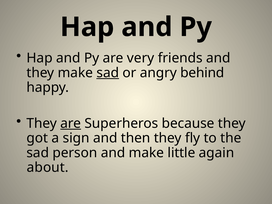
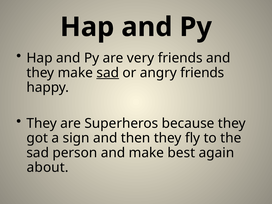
angry behind: behind -> friends
are at (71, 123) underline: present -> none
little: little -> best
